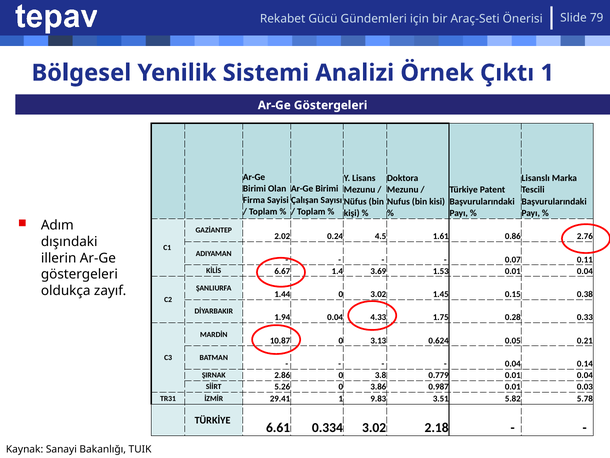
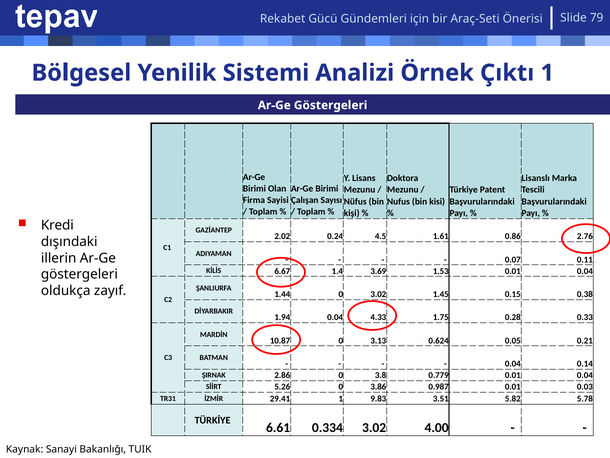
Adım: Adım -> Kredi
2.18: 2.18 -> 4.00
